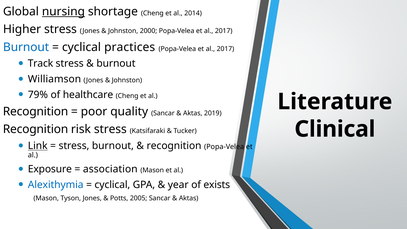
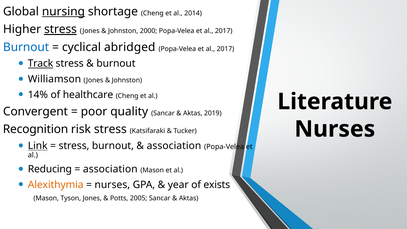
stress at (61, 29) underline: none -> present
practices: practices -> abridged
Track underline: none -> present
79%: 79% -> 14%
Recognition at (36, 112): Recognition -> Convergent
Clinical at (335, 129): Clinical -> Nurses
recognition at (174, 146): recognition -> association
Exposure: Exposure -> Reducing
Alexithymia colour: blue -> orange
cyclical at (112, 185): cyclical -> nurses
